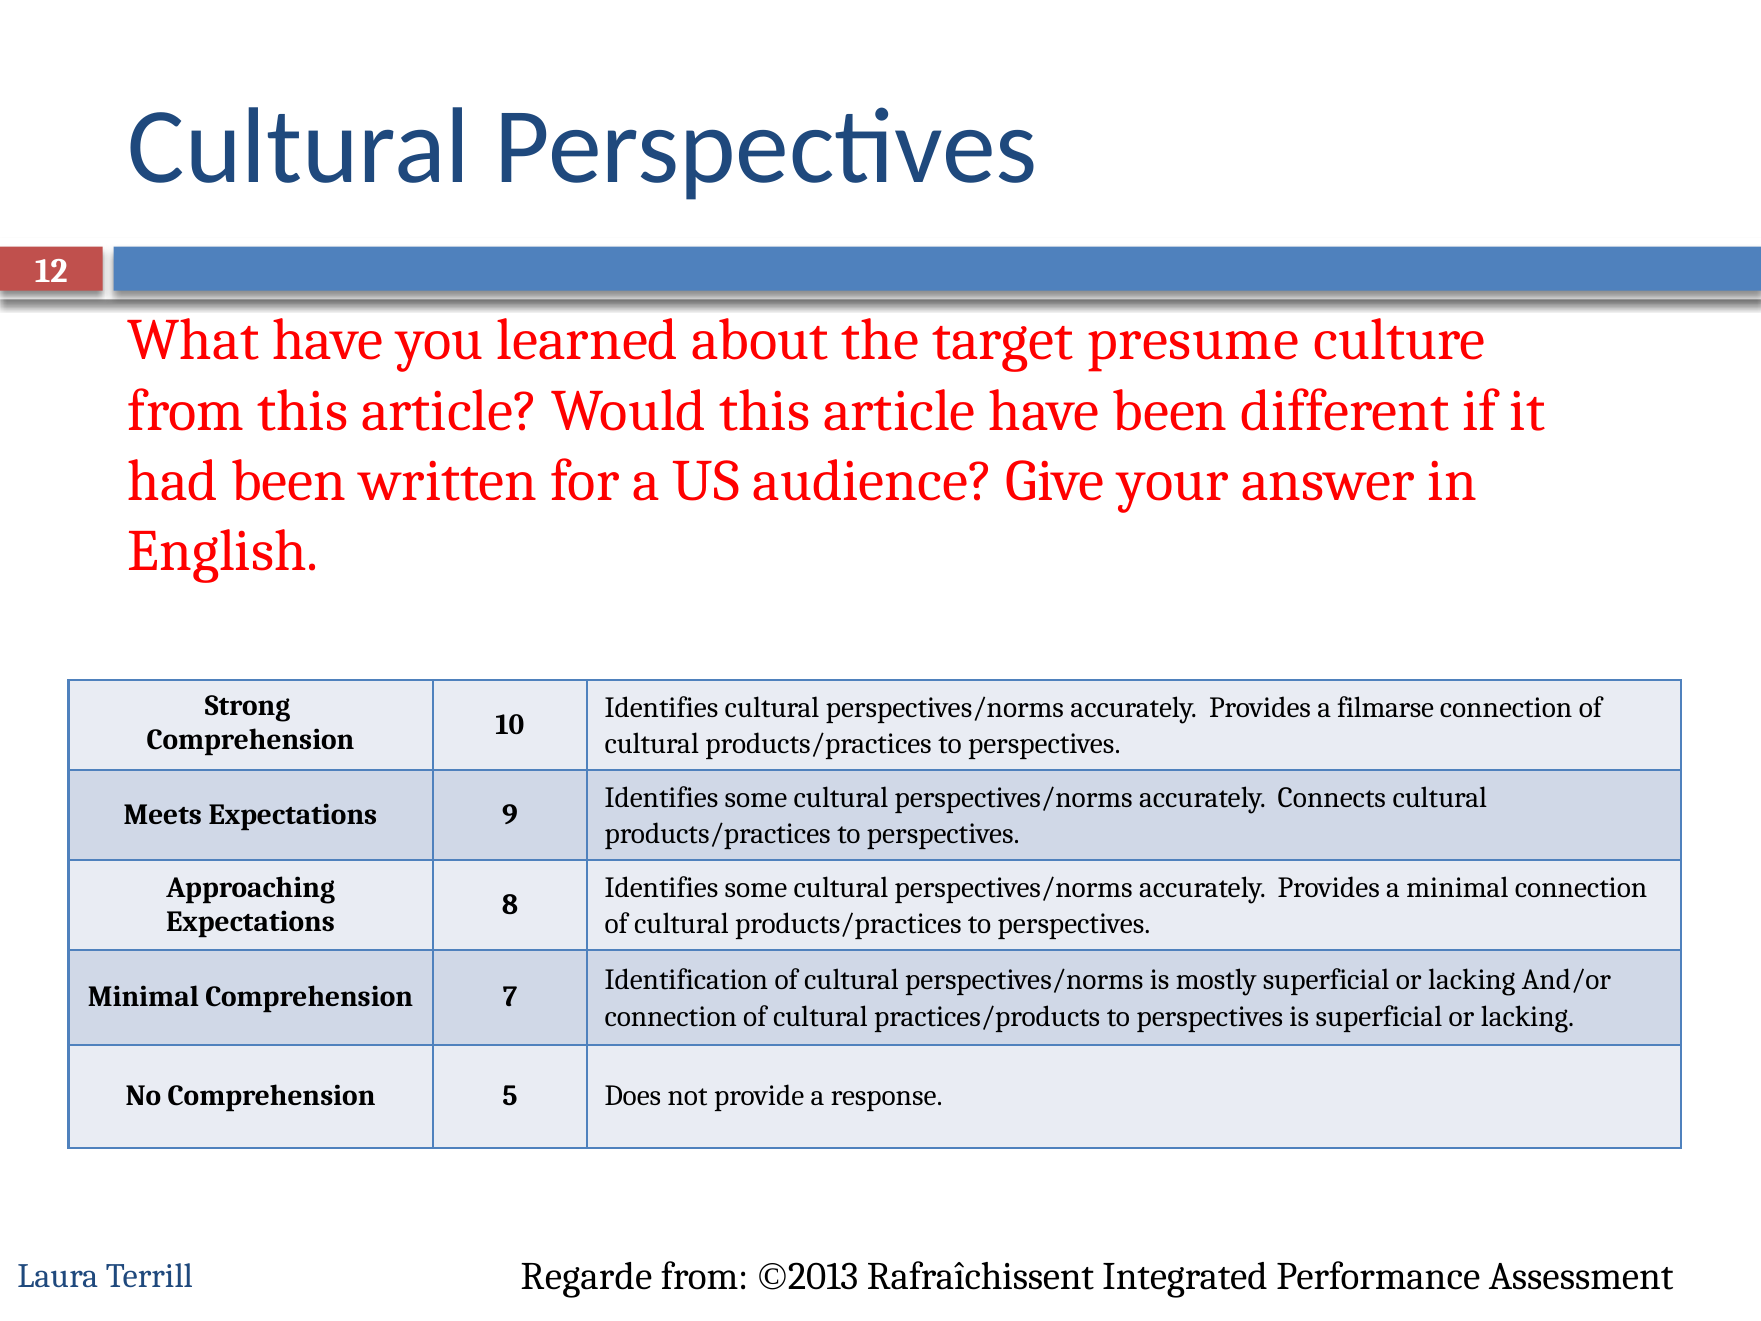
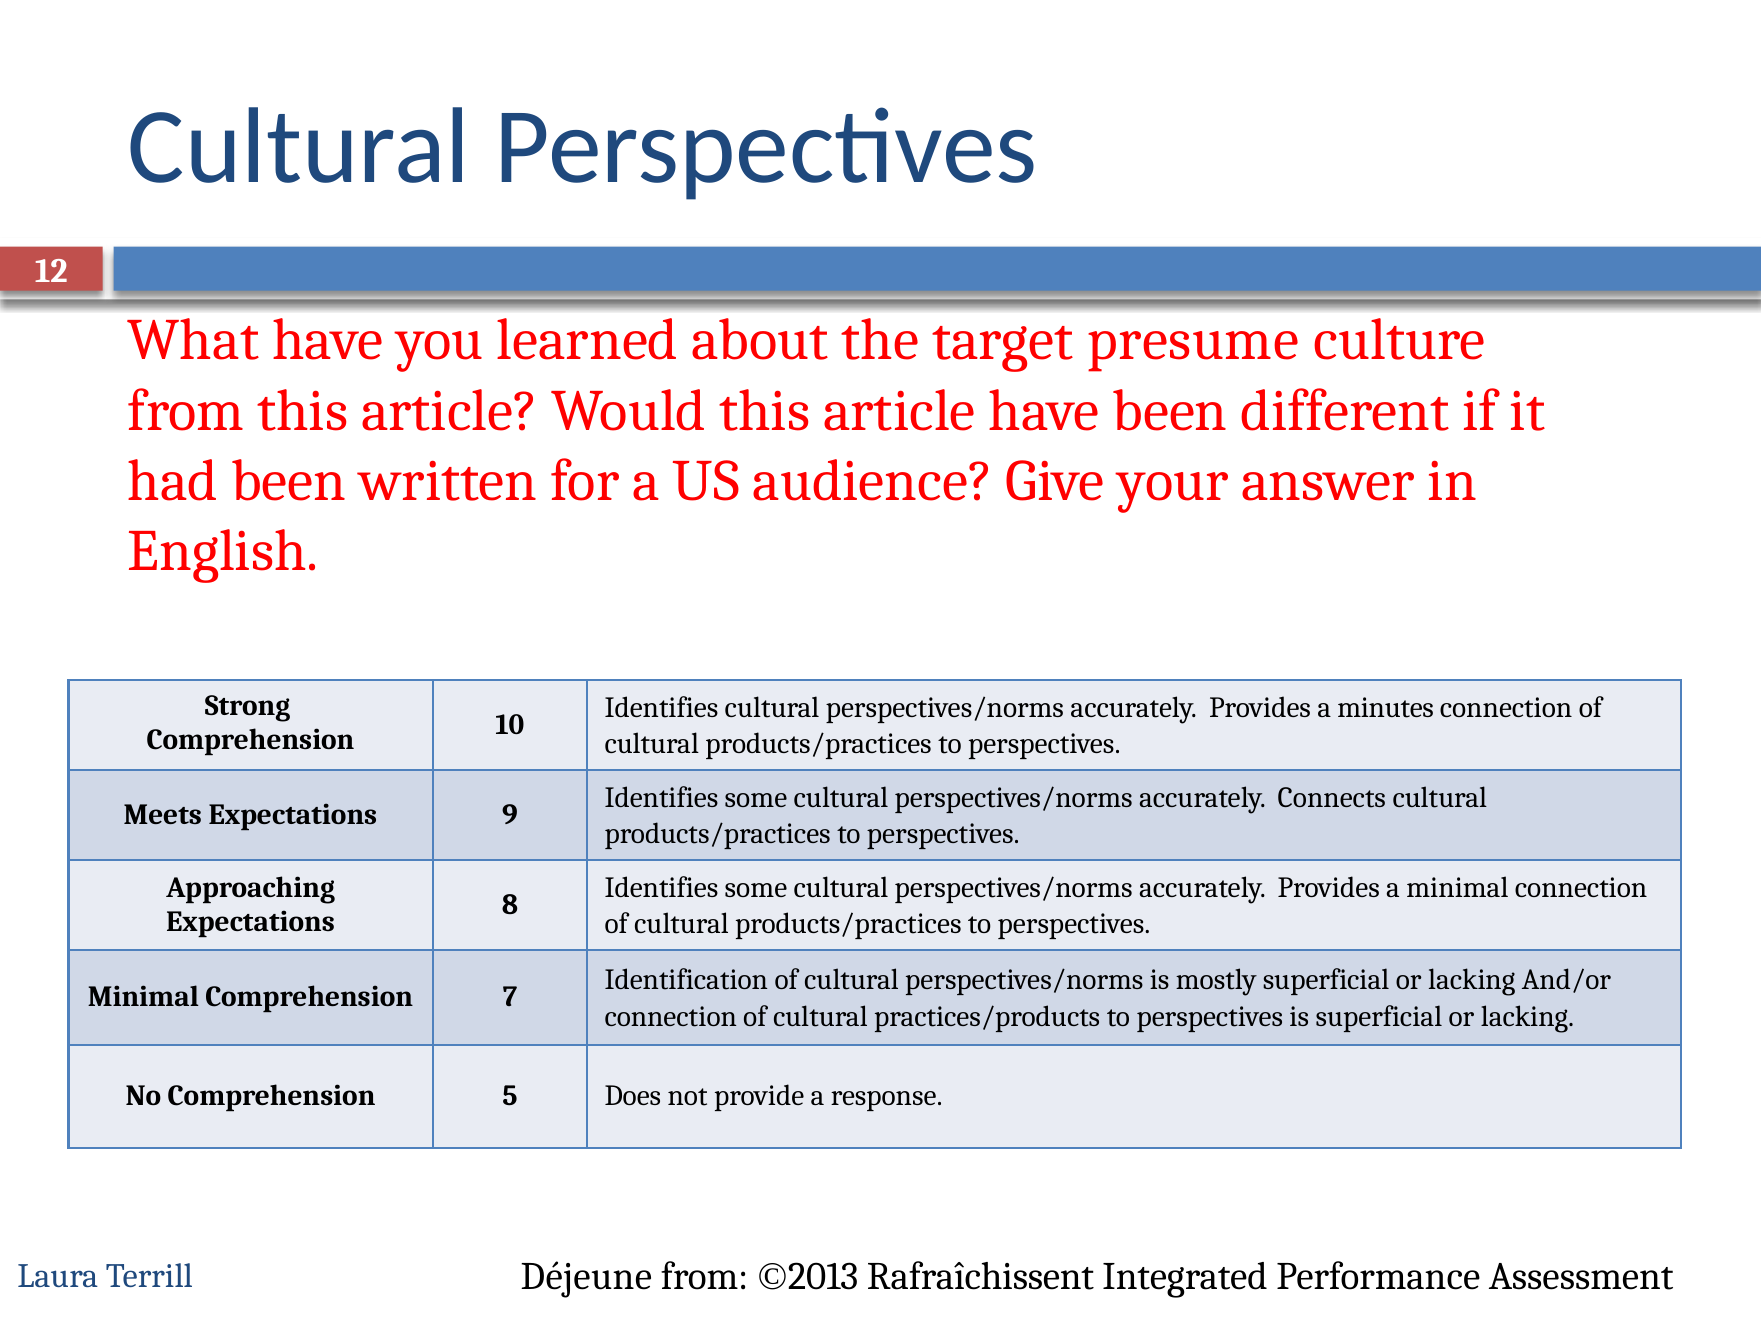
filmarse: filmarse -> minutes
Regarde: Regarde -> Déjeune
